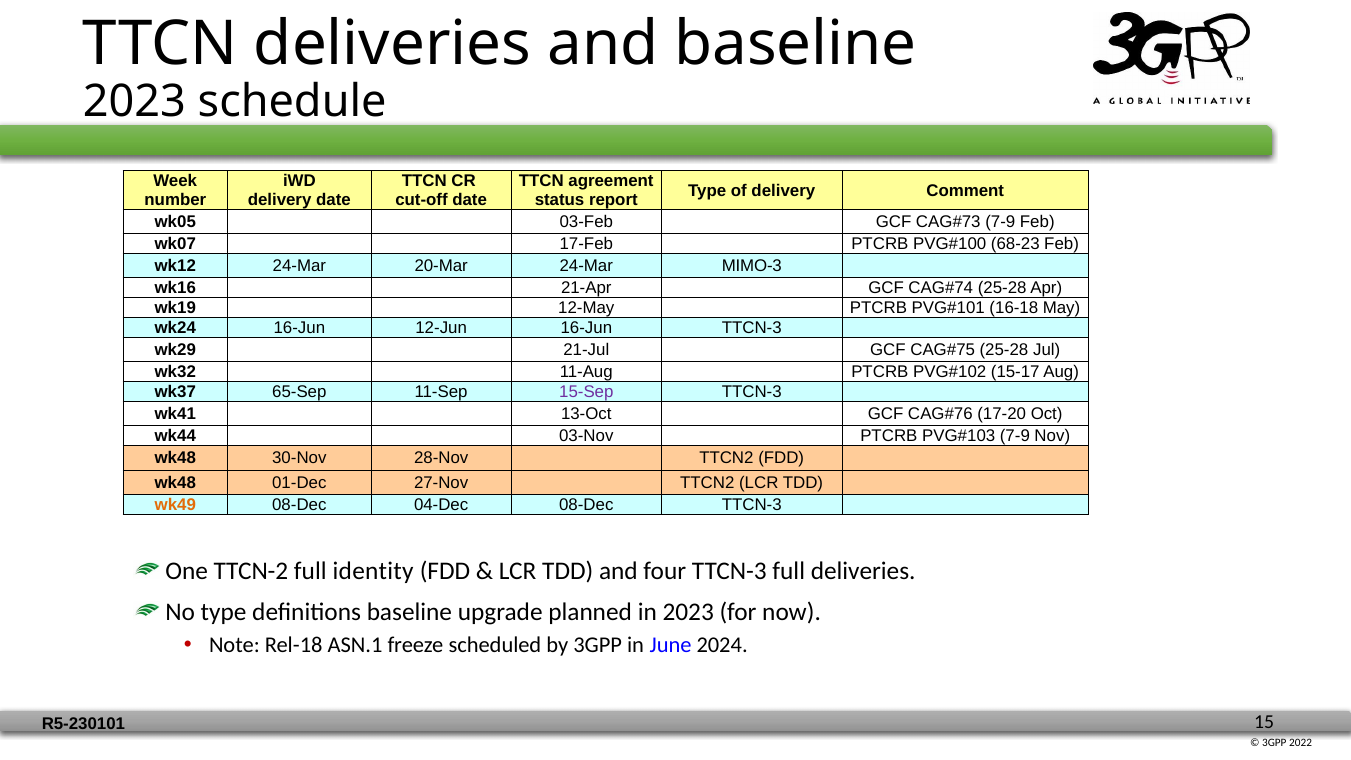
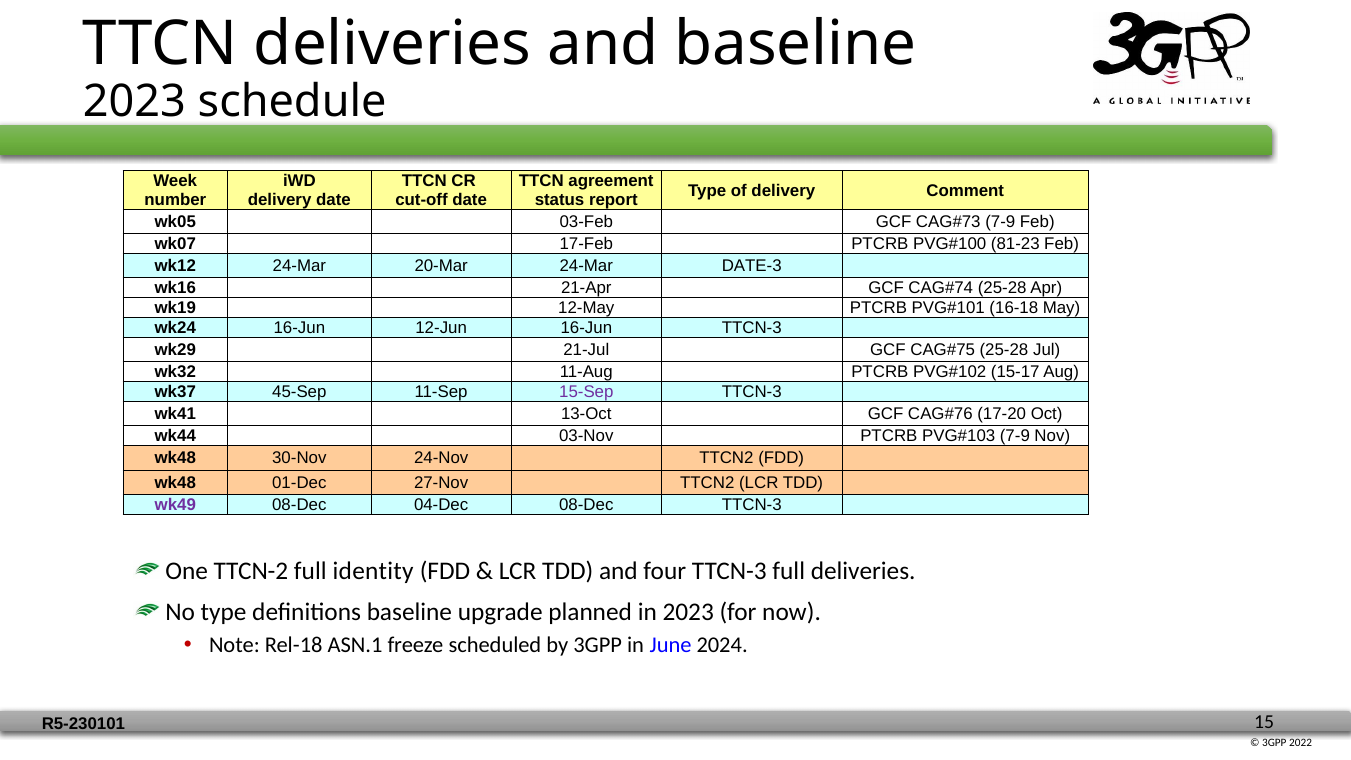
68-23: 68-23 -> 81-23
MIMO-3: MIMO-3 -> DATE-3
65-Sep: 65-Sep -> 45-Sep
28-Nov: 28-Nov -> 24-Nov
wk49 colour: orange -> purple
